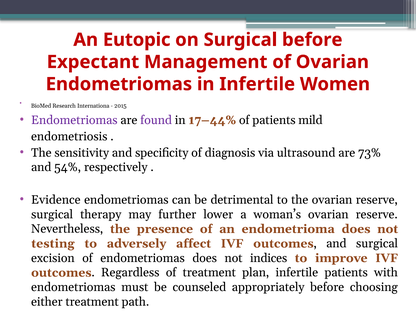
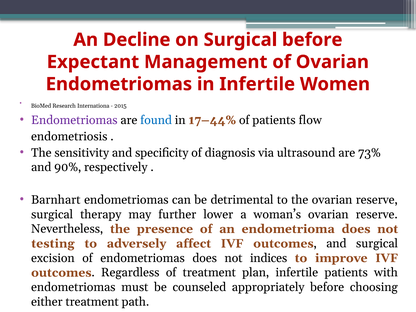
Eutopic: Eutopic -> Decline
found colour: purple -> blue
mild: mild -> flow
54%: 54% -> 90%
Evidence: Evidence -> Barnhart
